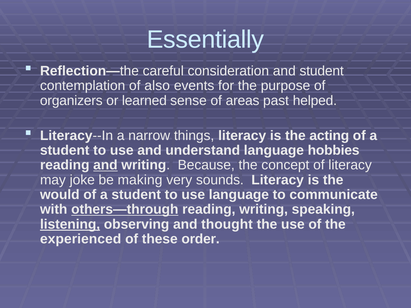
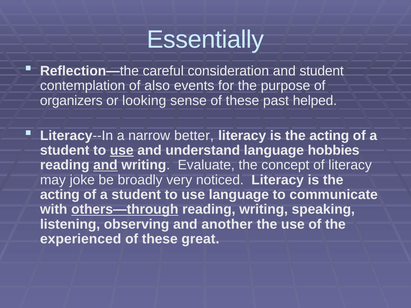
learned: learned -> looking
sense of areas: areas -> these
things: things -> better
use at (122, 150) underline: none -> present
Because: Because -> Evaluate
making: making -> broadly
sounds: sounds -> noticed
would at (60, 195): would -> acting
listening underline: present -> none
thought: thought -> another
order: order -> great
